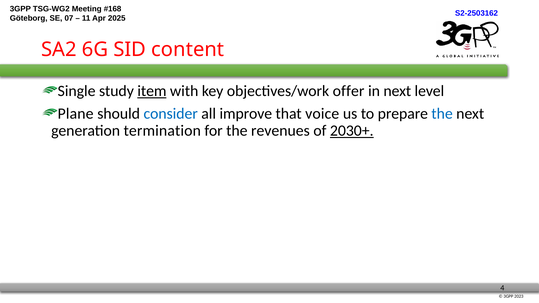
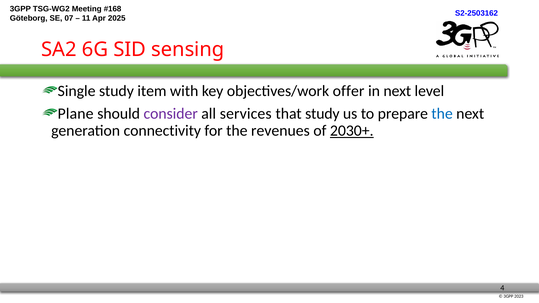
content: content -> sensing
item underline: present -> none
consider colour: blue -> purple
improve: improve -> services
that voice: voice -> study
termination: termination -> connectivity
